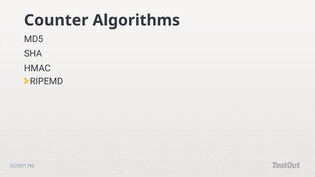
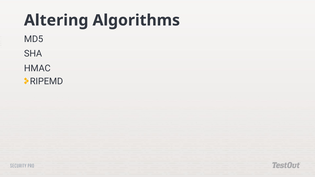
Counter: Counter -> Altering
